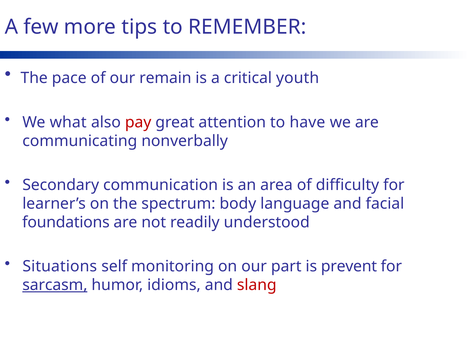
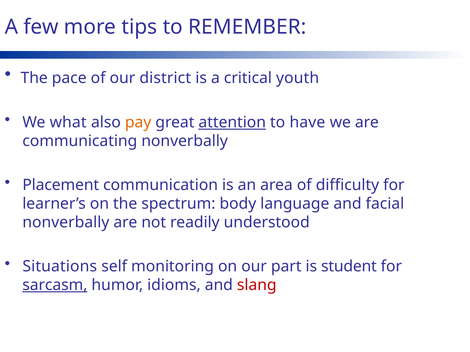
remain: remain -> district
pay colour: red -> orange
attention underline: none -> present
Secondary: Secondary -> Placement
foundations at (66, 223): foundations -> nonverbally
prevent: prevent -> student
